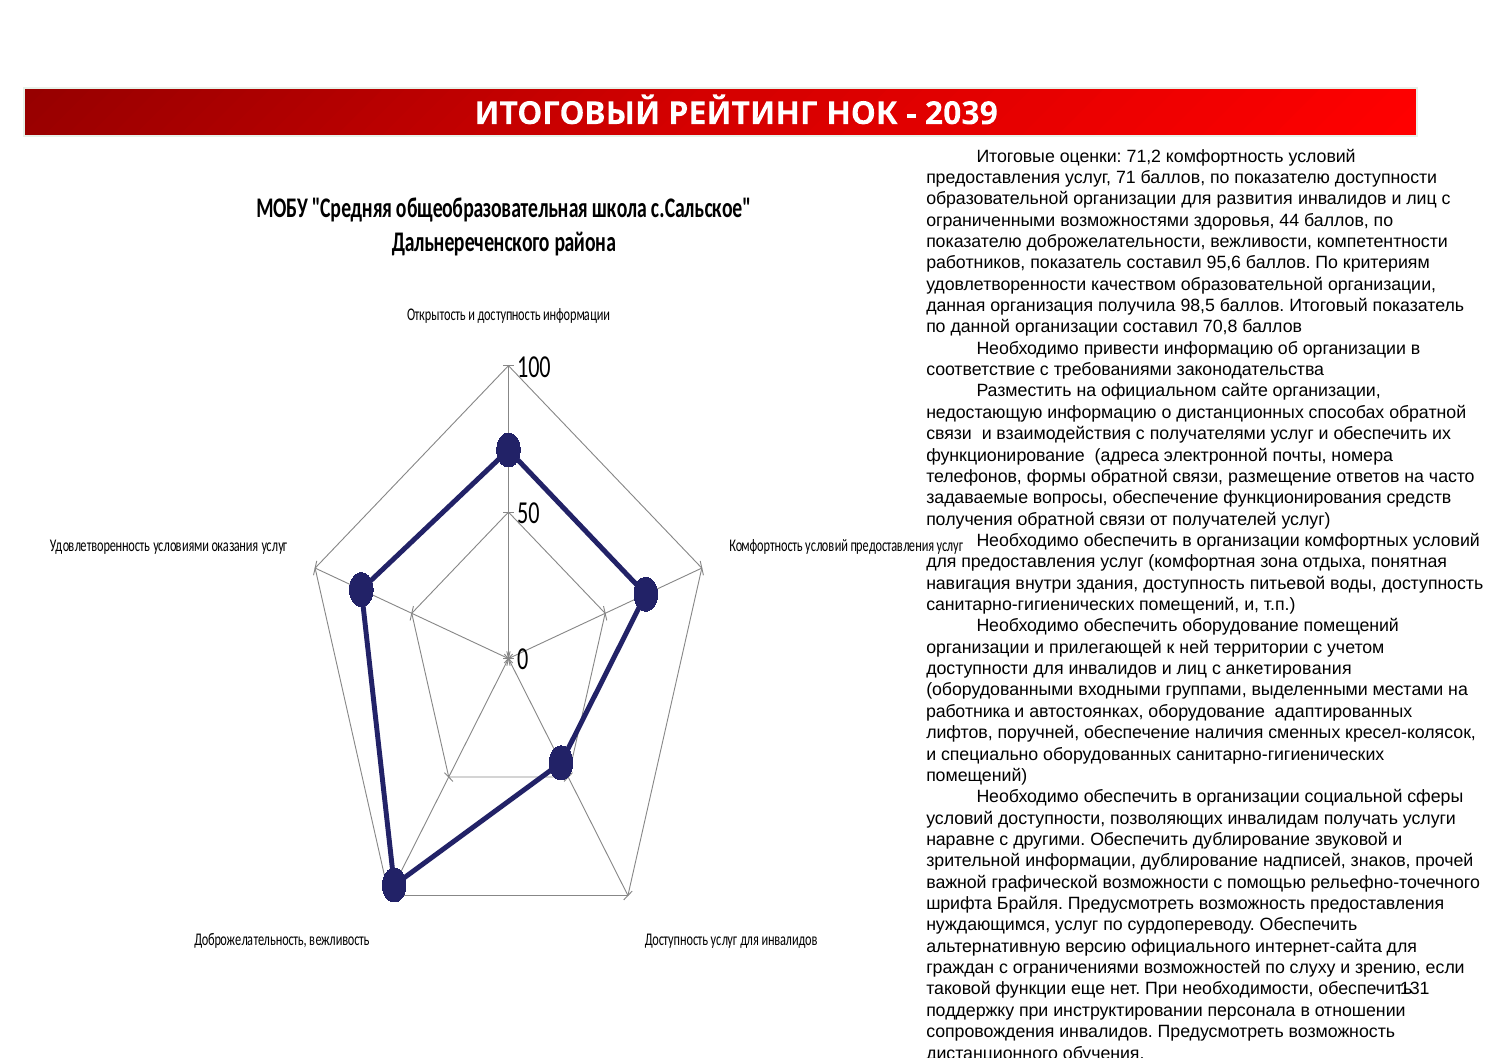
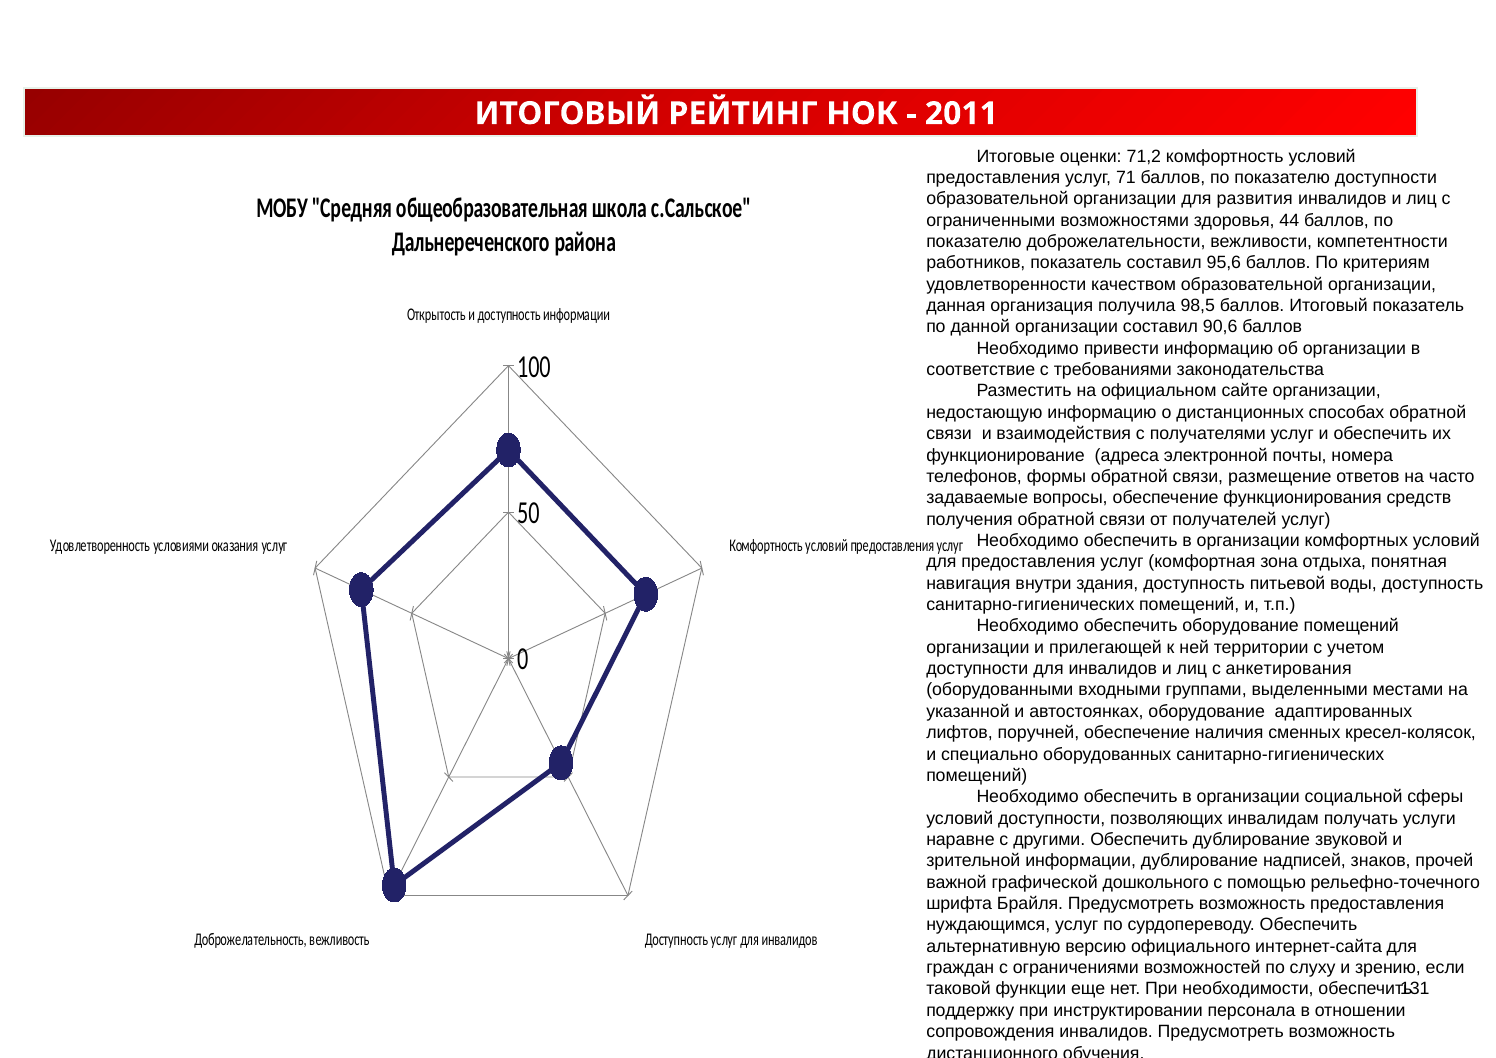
2039: 2039 -> 2011
70,8: 70,8 -> 90,6
работника: работника -> указанной
возможности: возможности -> дошкольного
